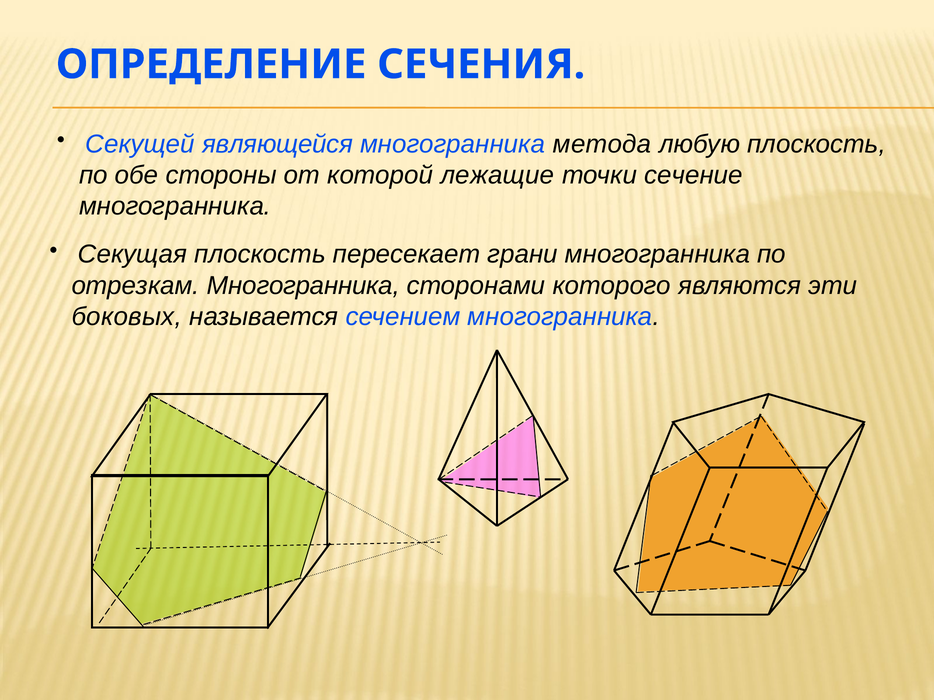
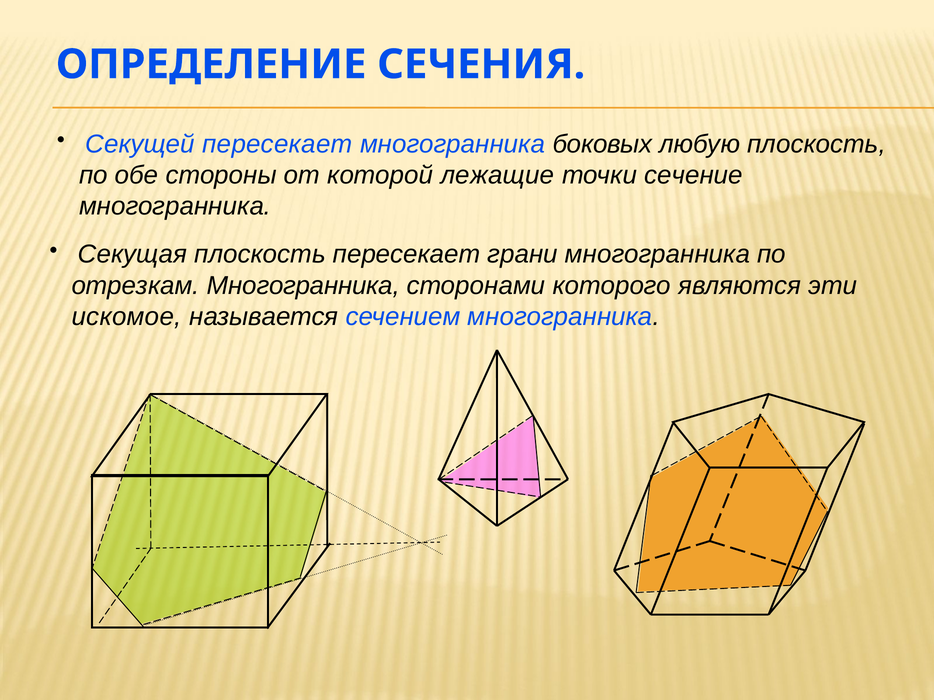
Секущей являющейся: являющейся -> пересекает
метода: метода -> боковых
боковых: боковых -> искомое
